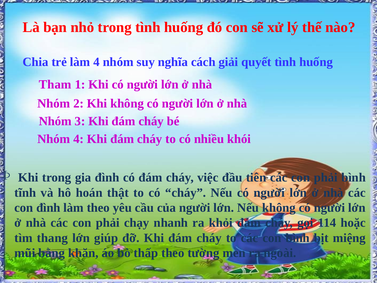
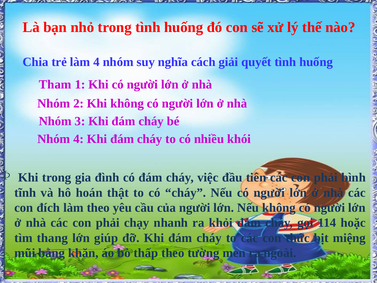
con đình: đình -> đích
con bình: bình -> thức
